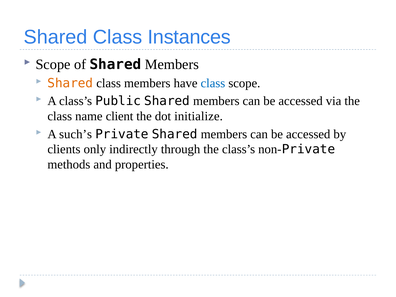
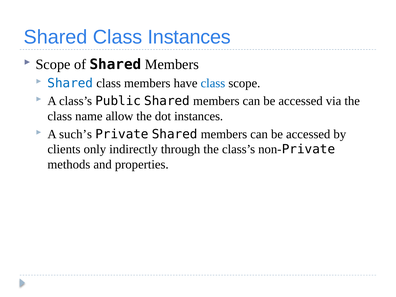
Shared at (70, 83) colour: orange -> blue
client: client -> allow
dot initialize: initialize -> instances
